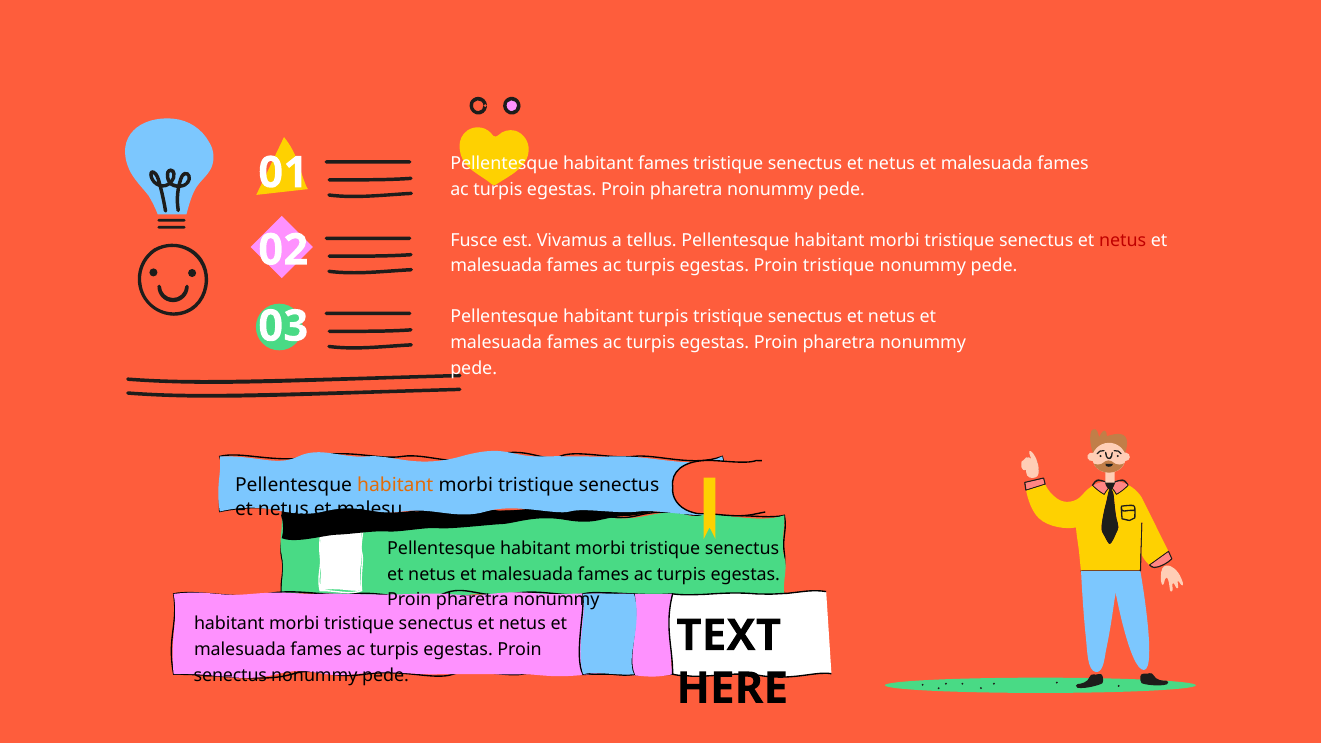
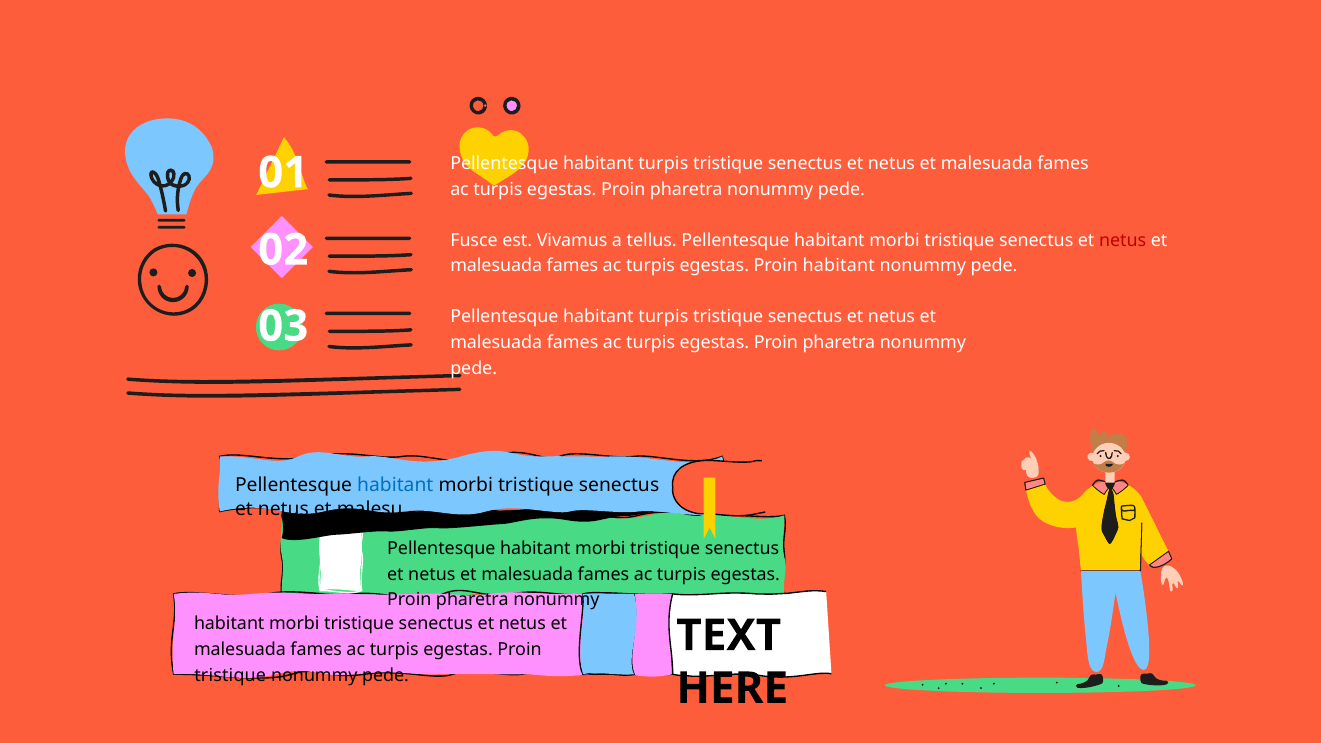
fames at (664, 164): fames -> turpis
Proin tristique: tristique -> habitant
habitant at (395, 486) colour: orange -> blue
senectus at (230, 676): senectus -> tristique
